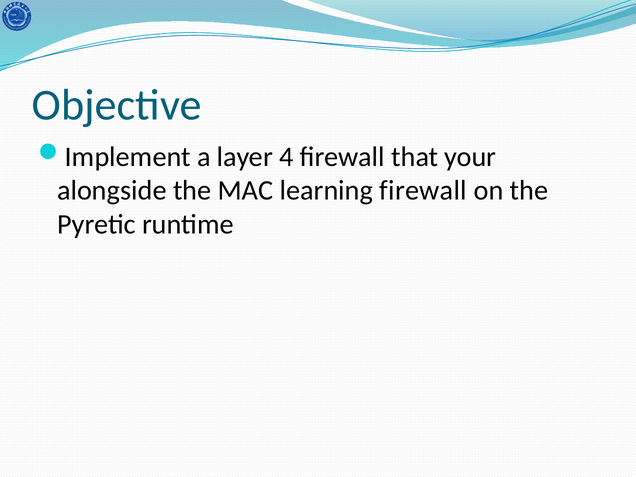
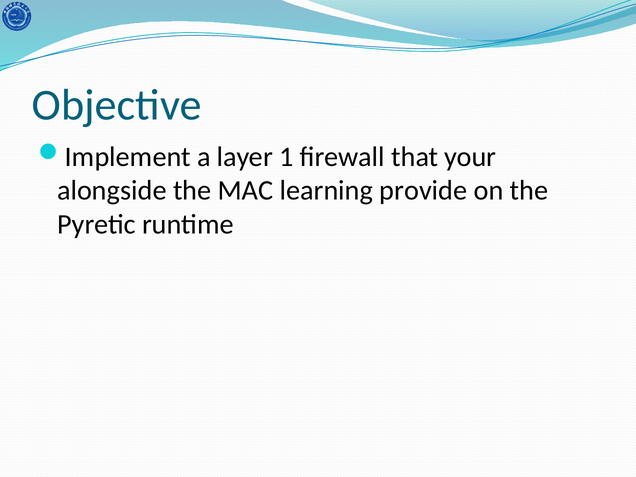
4: 4 -> 1
learning firewall: firewall -> provide
